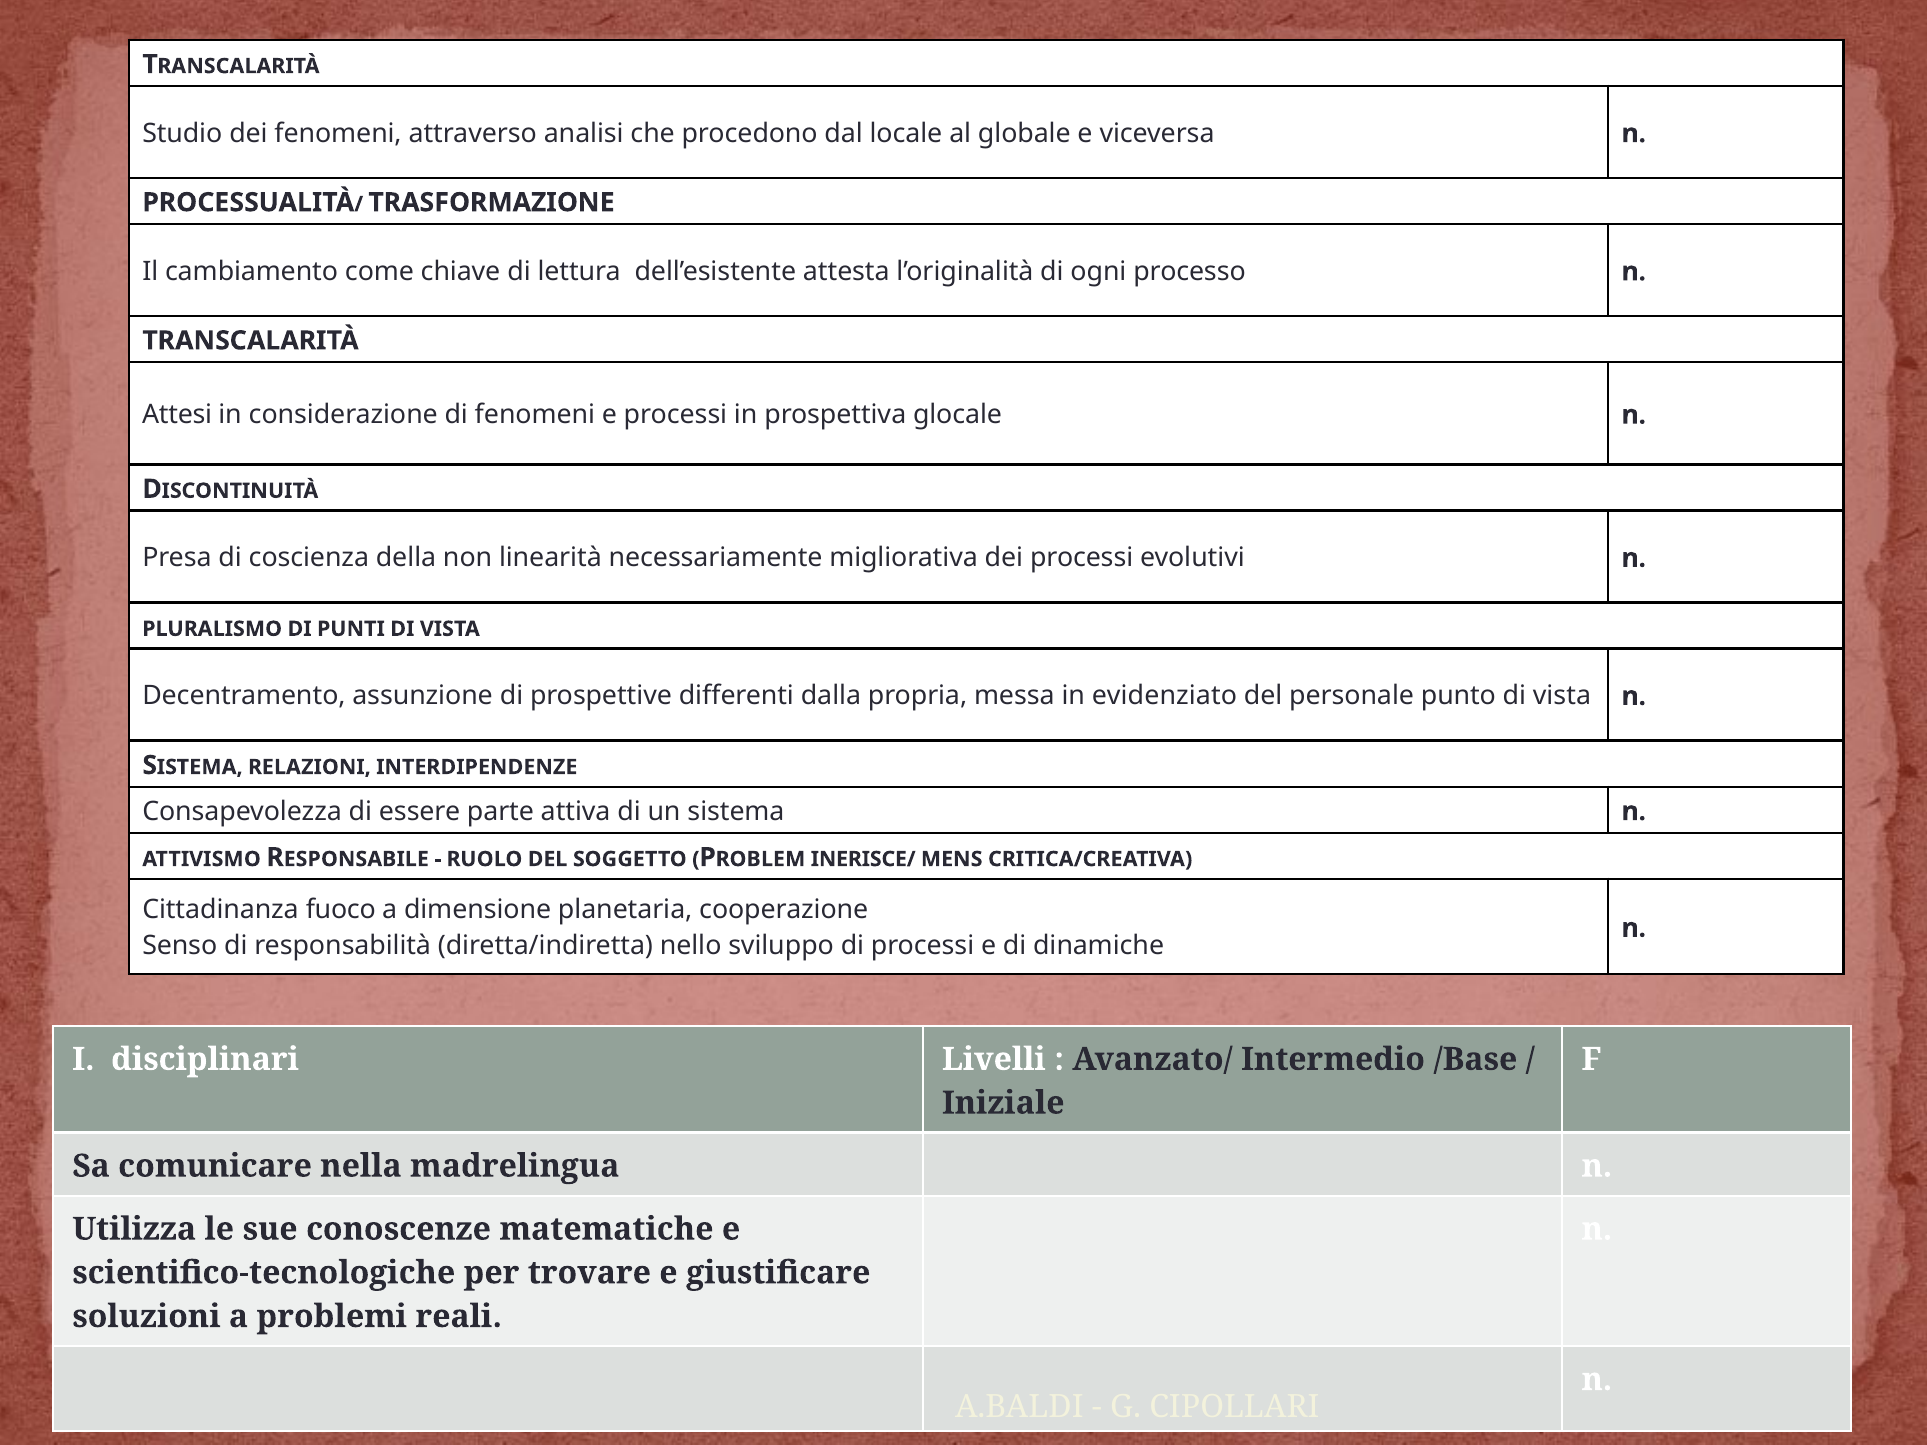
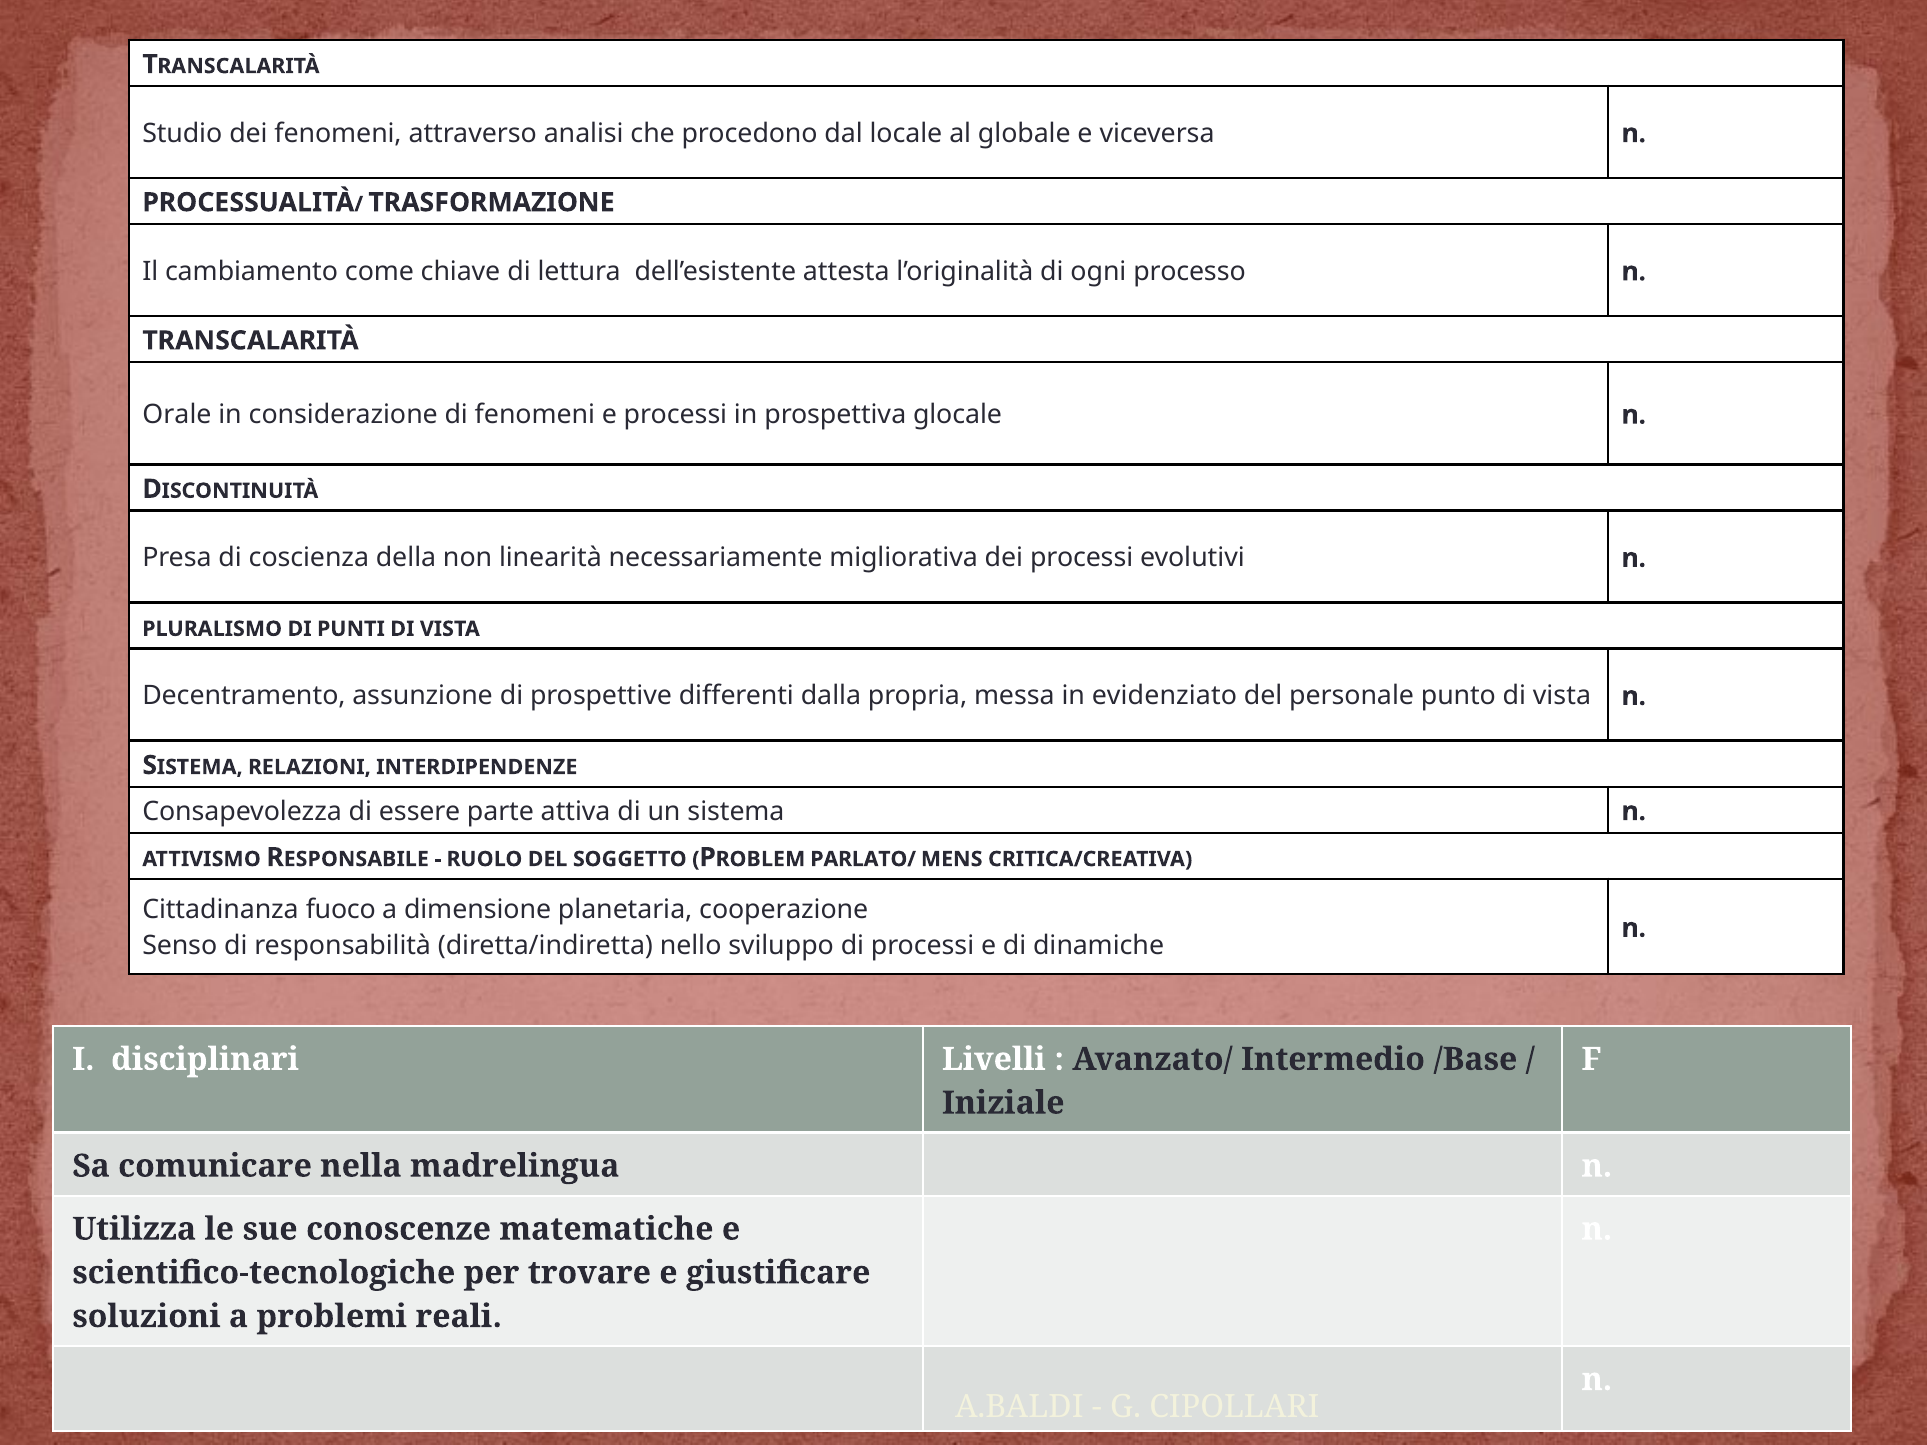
Attesi: Attesi -> Orale
INERISCE/: INERISCE/ -> PARLATO/
